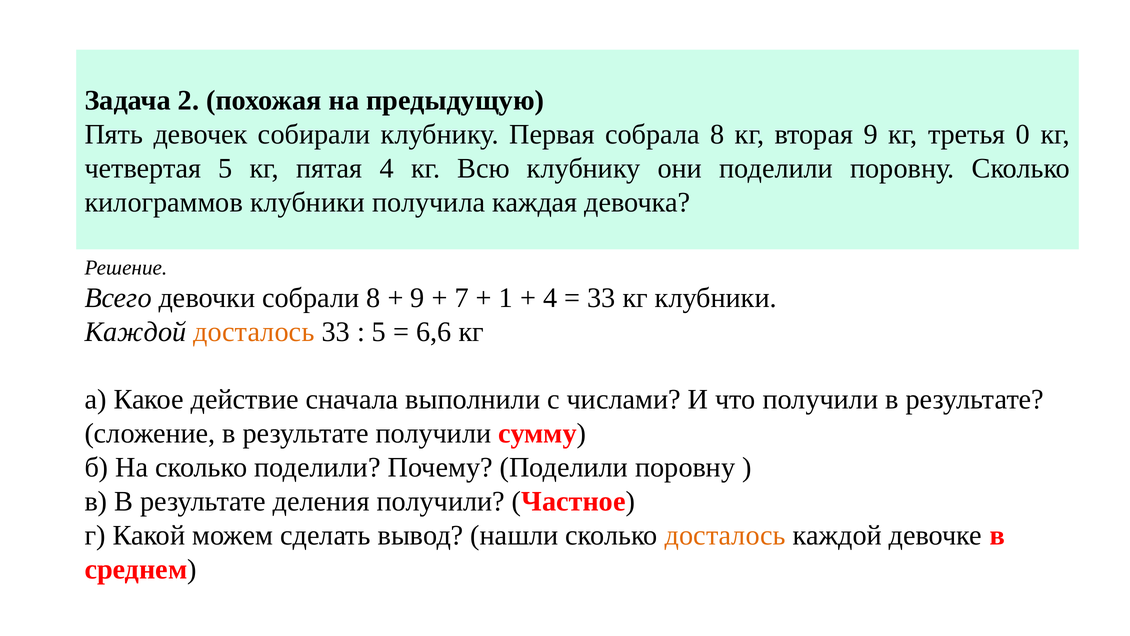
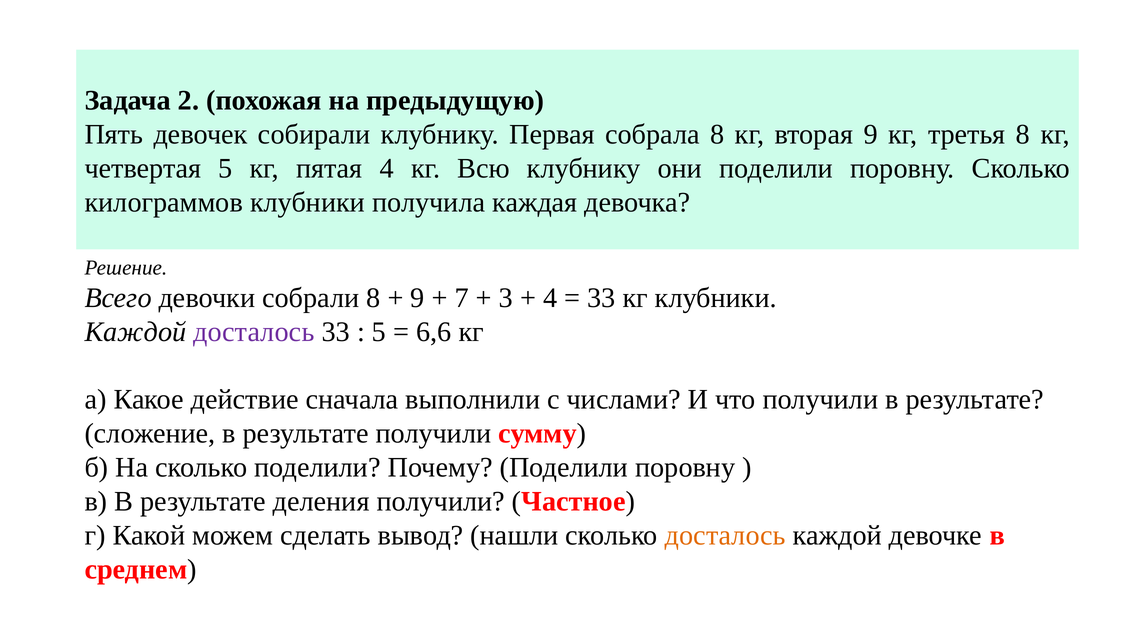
третья 0: 0 -> 8
1: 1 -> 3
досталось at (254, 332) colour: orange -> purple
